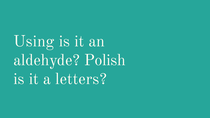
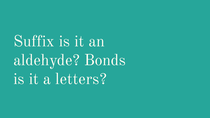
Using: Using -> Suffix
Polish: Polish -> Bonds
